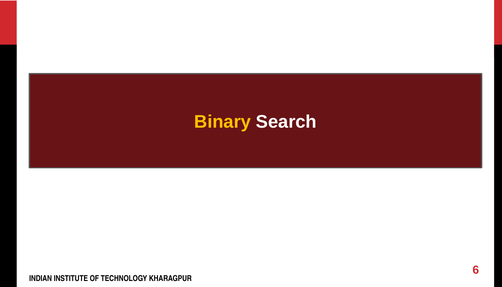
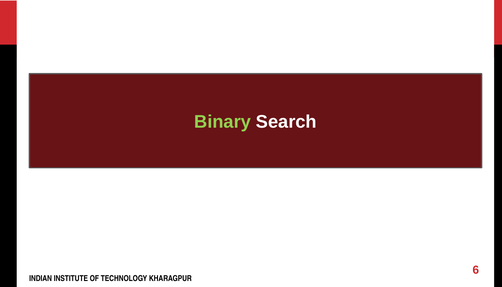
Binary colour: yellow -> light green
